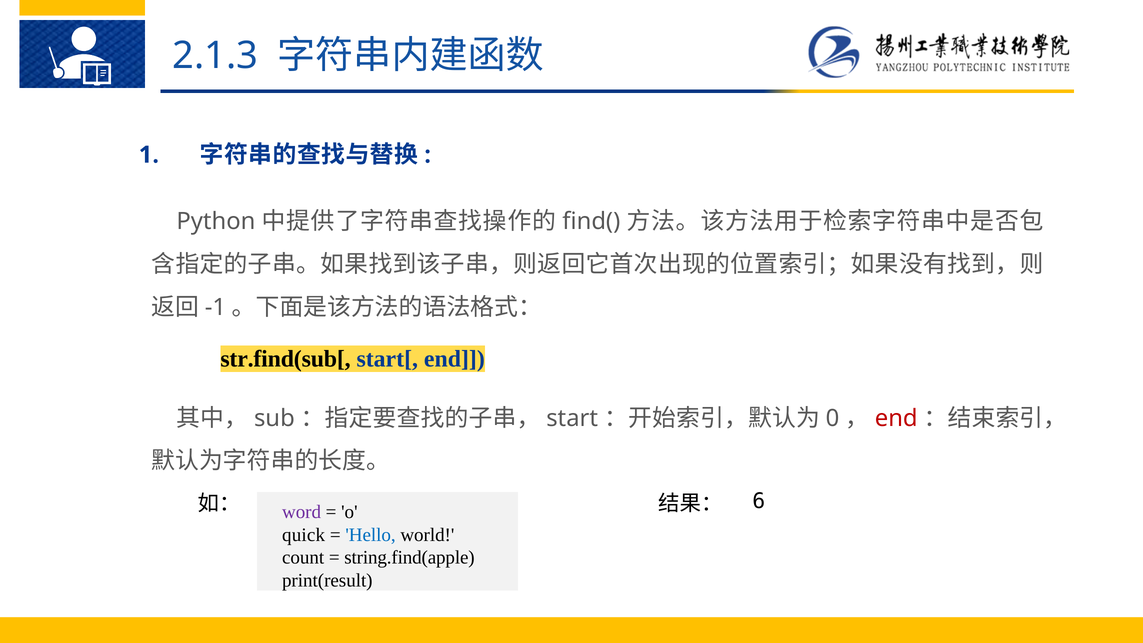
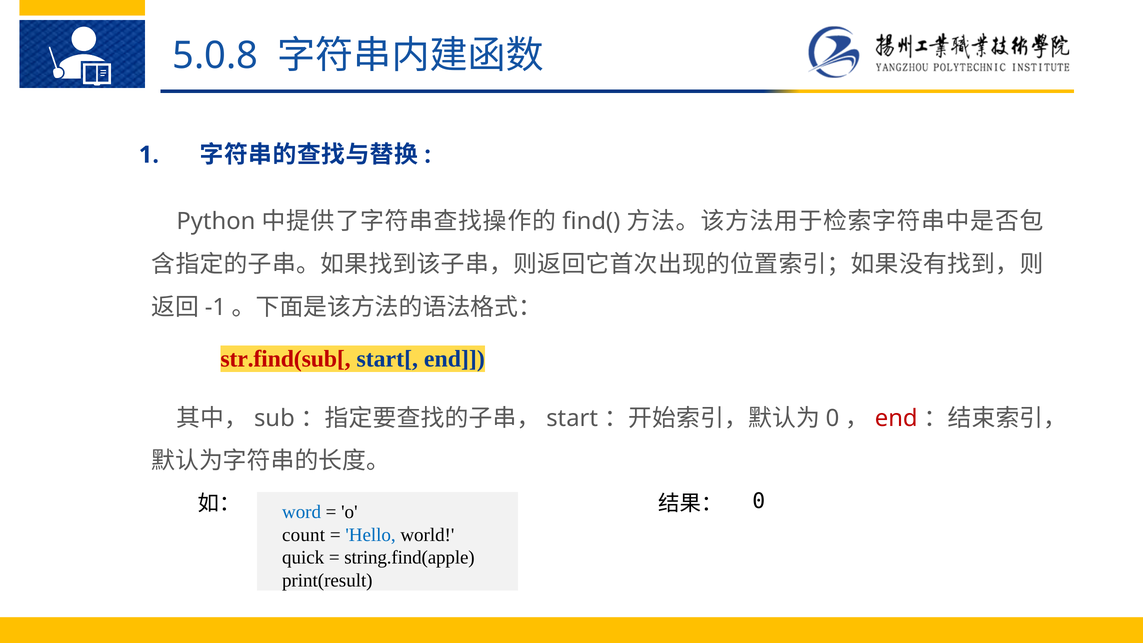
2.1.3: 2.1.3 -> 5.0.8
str.find(sub[ colour: black -> red
6 at (759, 501): 6 -> 0
word colour: purple -> blue
quick: quick -> count
count: count -> quick
